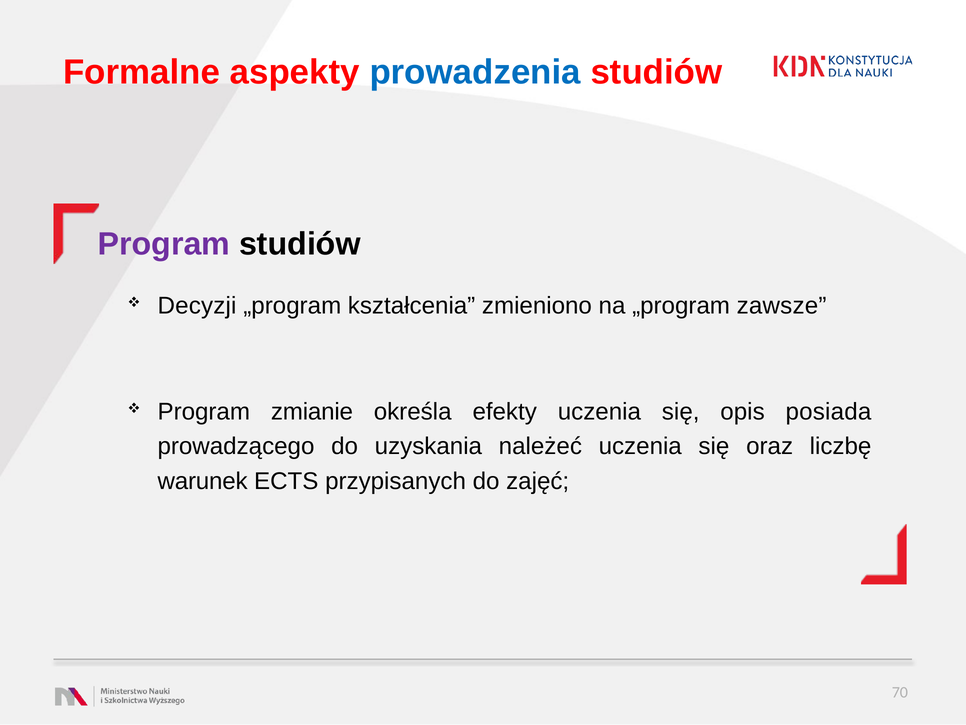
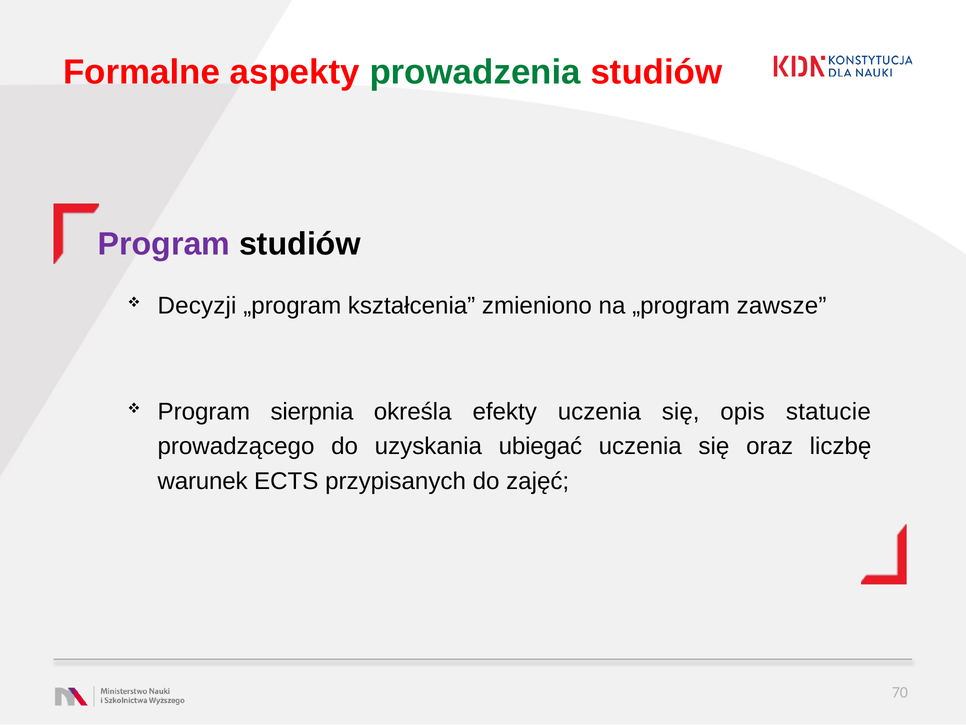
prowadzenia colour: blue -> green
zmianie: zmianie -> sierpnia
posiada: posiada -> statucie
należeć: należeć -> ubiegać
